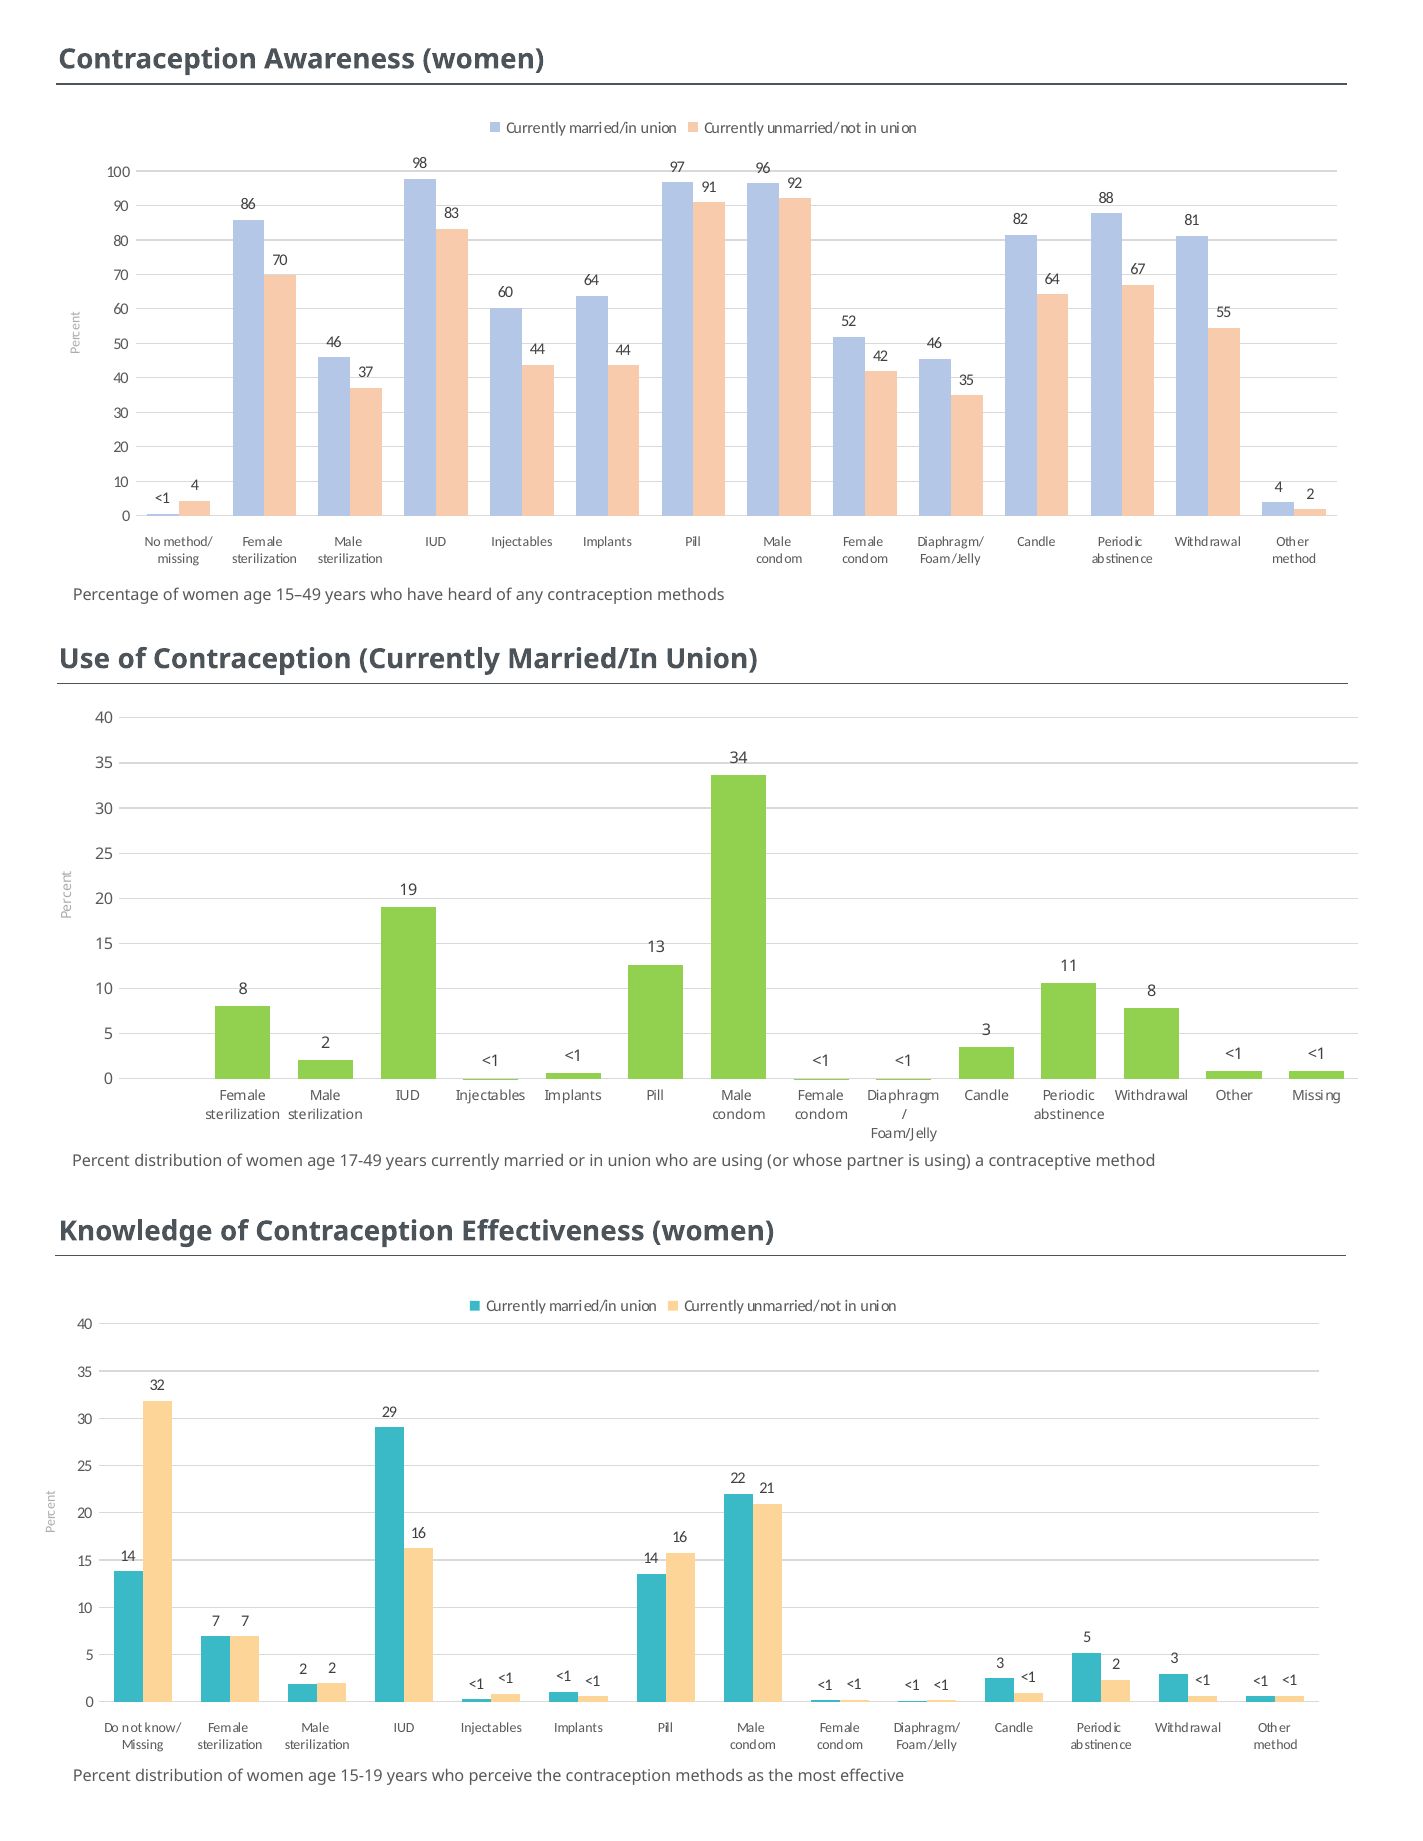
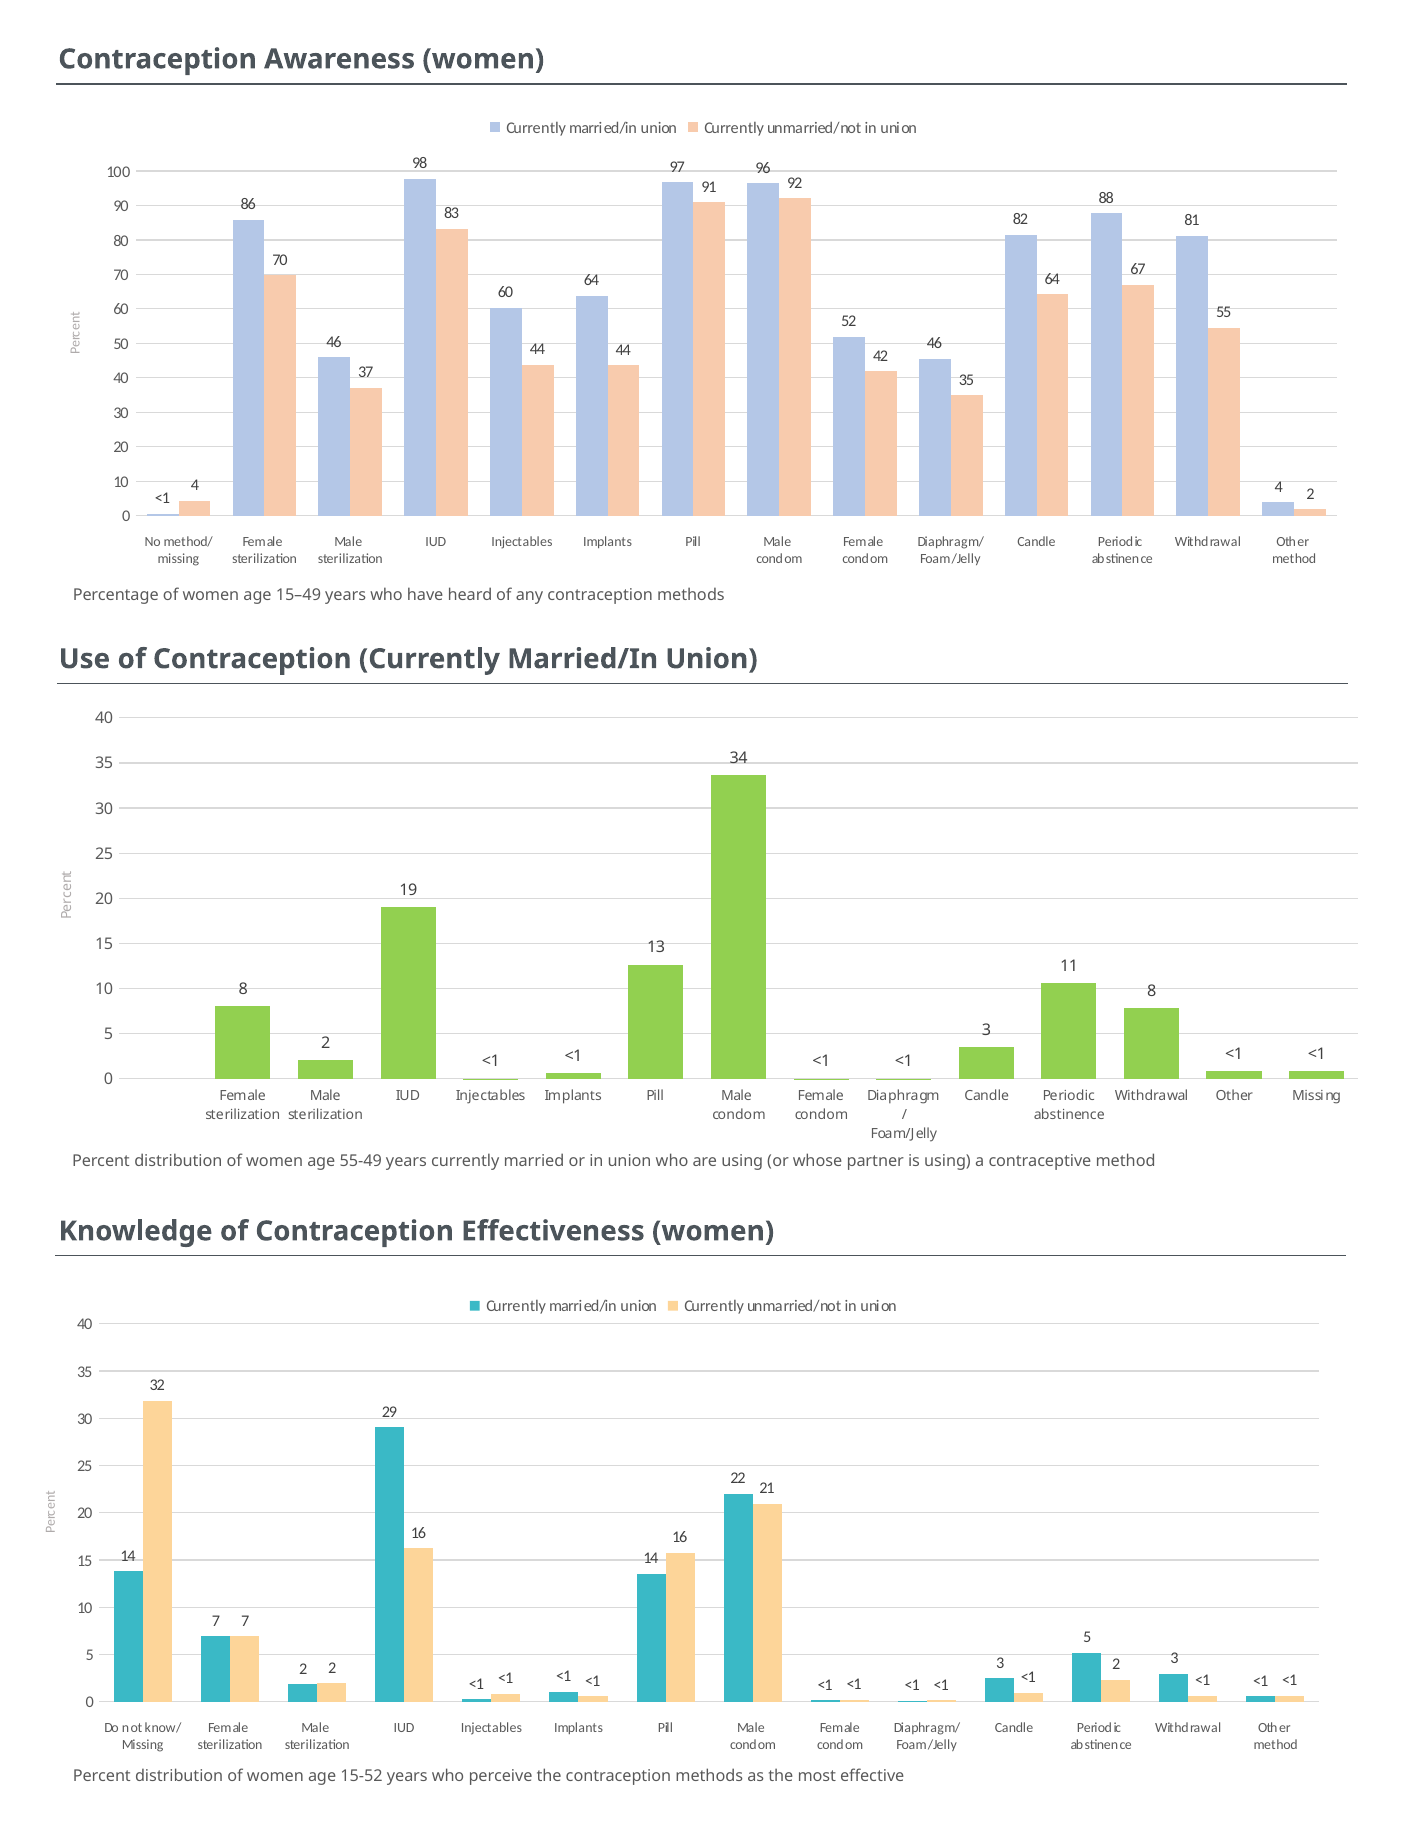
17-49: 17-49 -> 55-49
15-19: 15-19 -> 15-52
